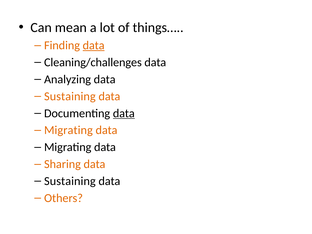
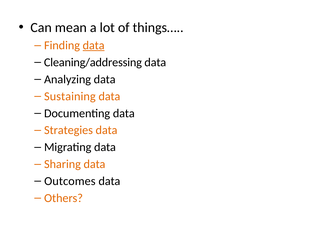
Cleaning/challenges: Cleaning/challenges -> Cleaning/addressing
data at (124, 113) underline: present -> none
Migrating at (68, 130): Migrating -> Strategies
Sustaining at (70, 181): Sustaining -> Outcomes
